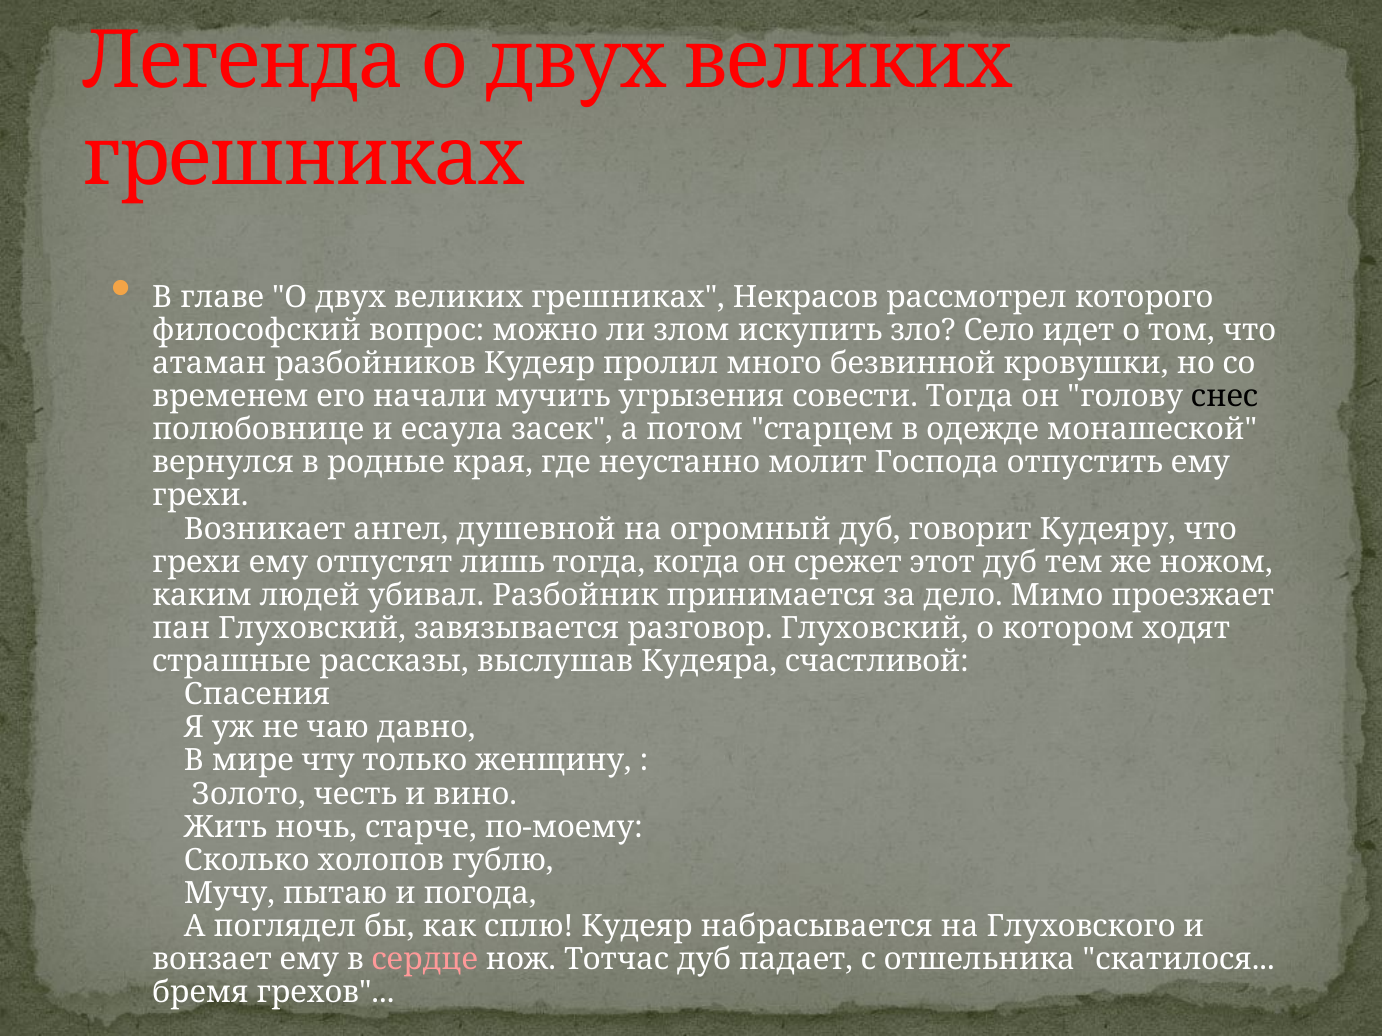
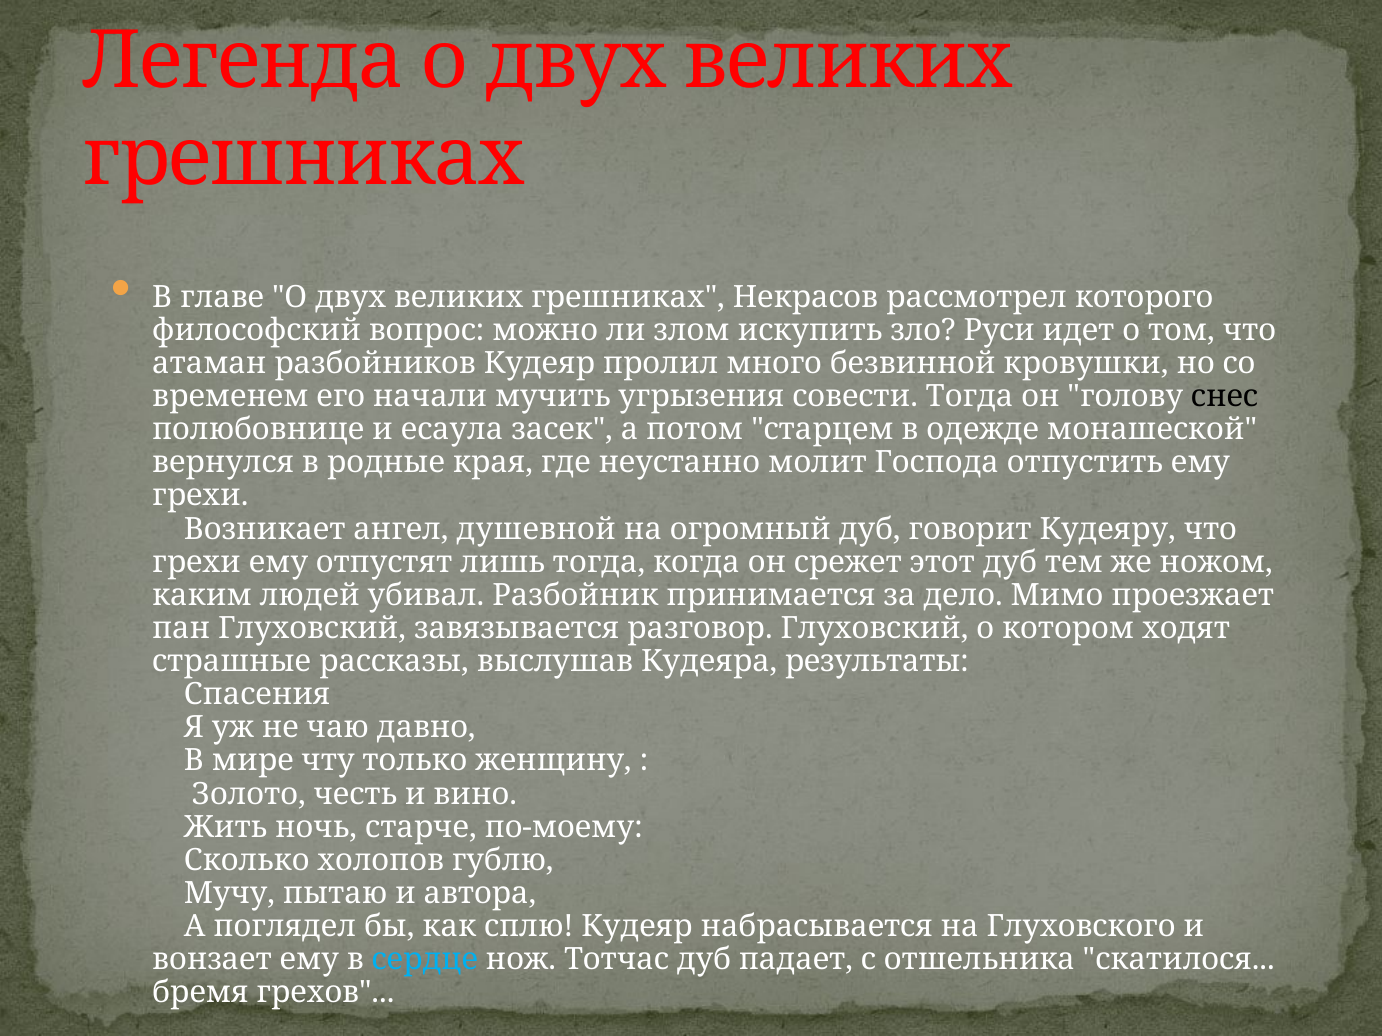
Село: Село -> Руси
счастливой: счастливой -> результаты
погода: погода -> автора
сердце colour: pink -> light blue
